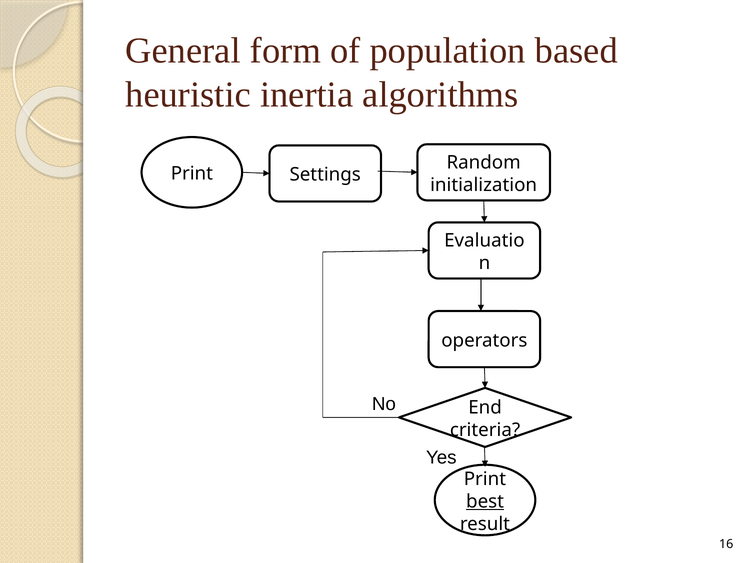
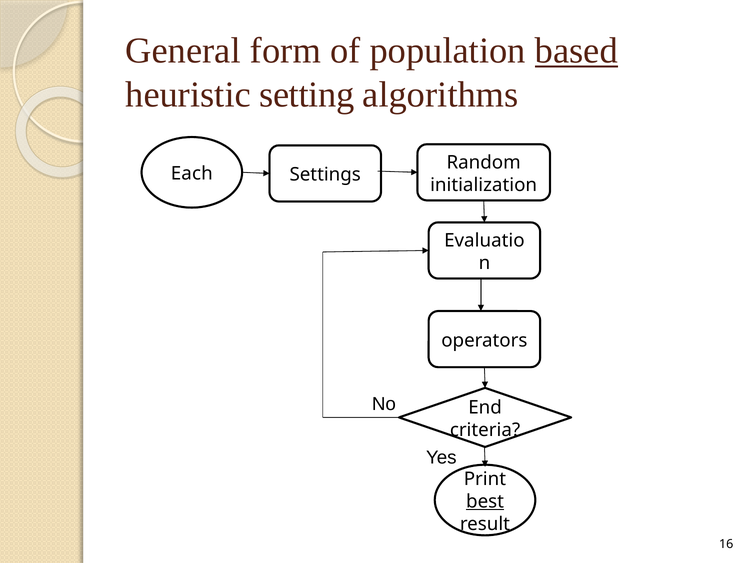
based underline: none -> present
inertia: inertia -> setting
Print at (192, 174): Print -> Each
